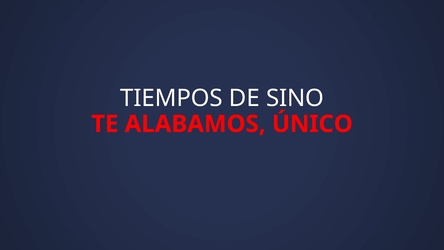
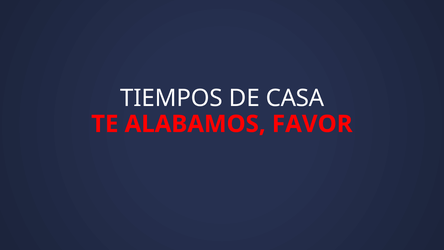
SINO: SINO -> CASA
ÚNICO: ÚNICO -> FAVOR
